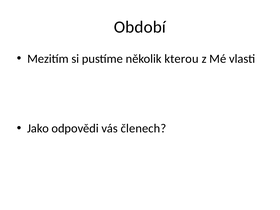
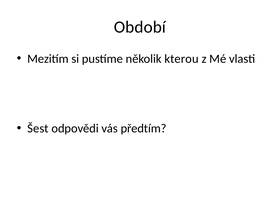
Jako: Jako -> Šest
členech: členech -> předtím
